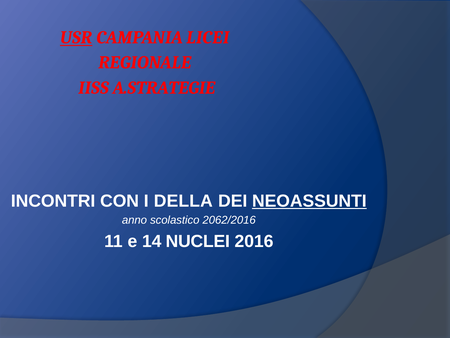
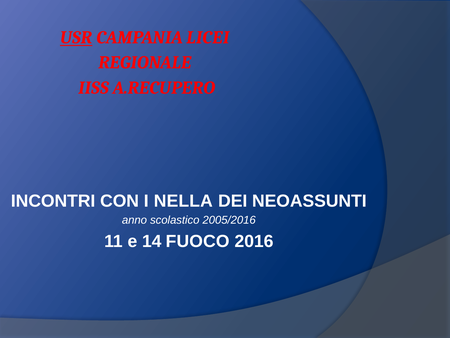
A.STRATEGIE: A.STRATEGIE -> A.RECUPERO
DELLA: DELLA -> NELLA
NEOASSUNTI underline: present -> none
2062/2016: 2062/2016 -> 2005/2016
NUCLEI: NUCLEI -> FUOCO
